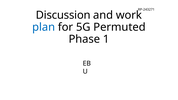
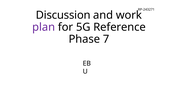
plan colour: blue -> purple
Permuted: Permuted -> Reference
1: 1 -> 7
